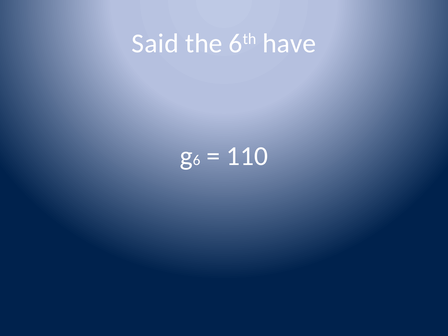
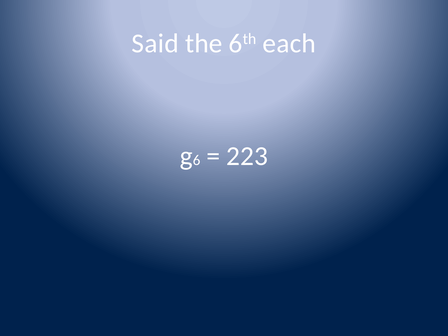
have: have -> each
110: 110 -> 223
